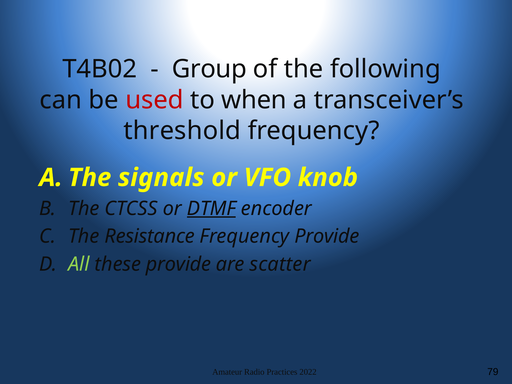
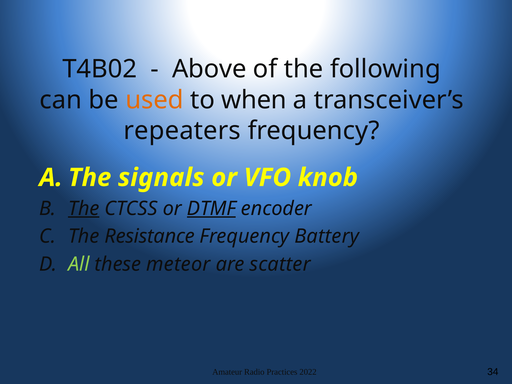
Group: Group -> Above
used colour: red -> orange
threshold: threshold -> repeaters
The at (84, 208) underline: none -> present
Frequency Provide: Provide -> Battery
these provide: provide -> meteor
79: 79 -> 34
